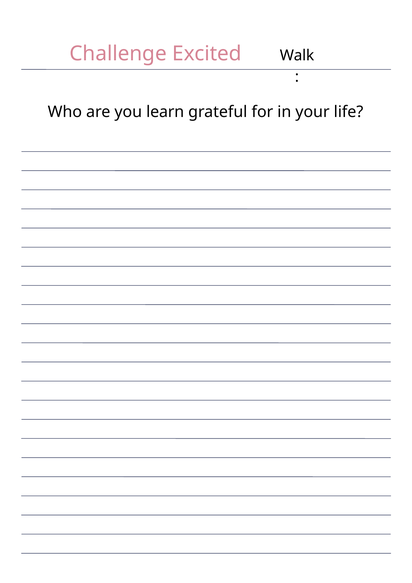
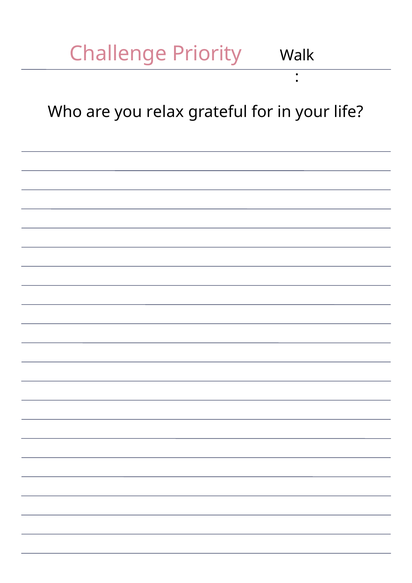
Excited: Excited -> Priority
learn: learn -> relax
